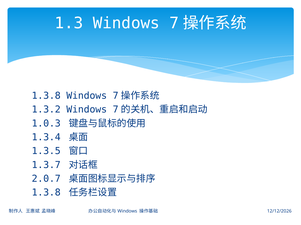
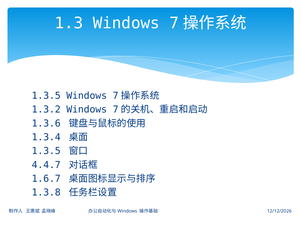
1.3.8 at (46, 96): 1.3.8 -> 1.3.5
1.0.3: 1.0.3 -> 1.3.6
1.3.7: 1.3.7 -> 4.4.7
2.0.7: 2.0.7 -> 1.6.7
